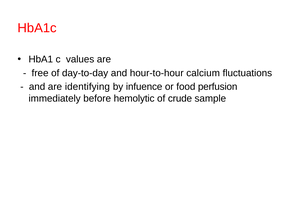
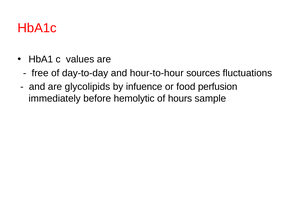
calcium: calcium -> sources
identifying: identifying -> glycolipids
crude: crude -> hours
